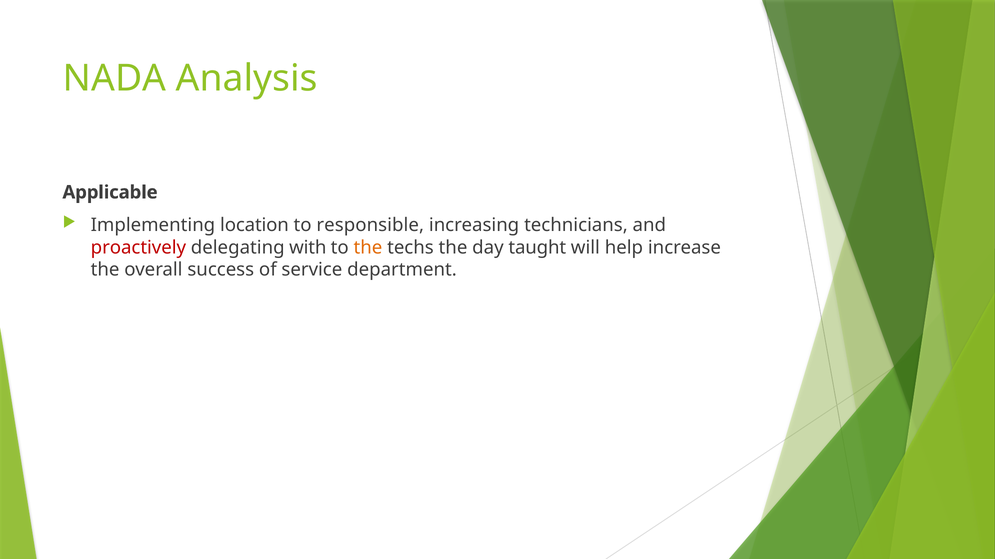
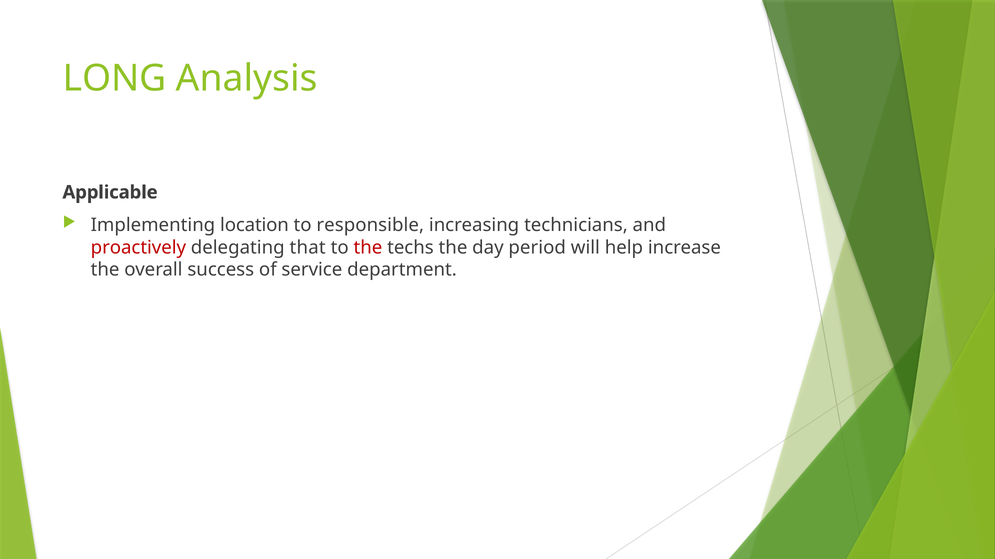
NADA: NADA -> LONG
with: with -> that
the at (368, 248) colour: orange -> red
taught: taught -> period
